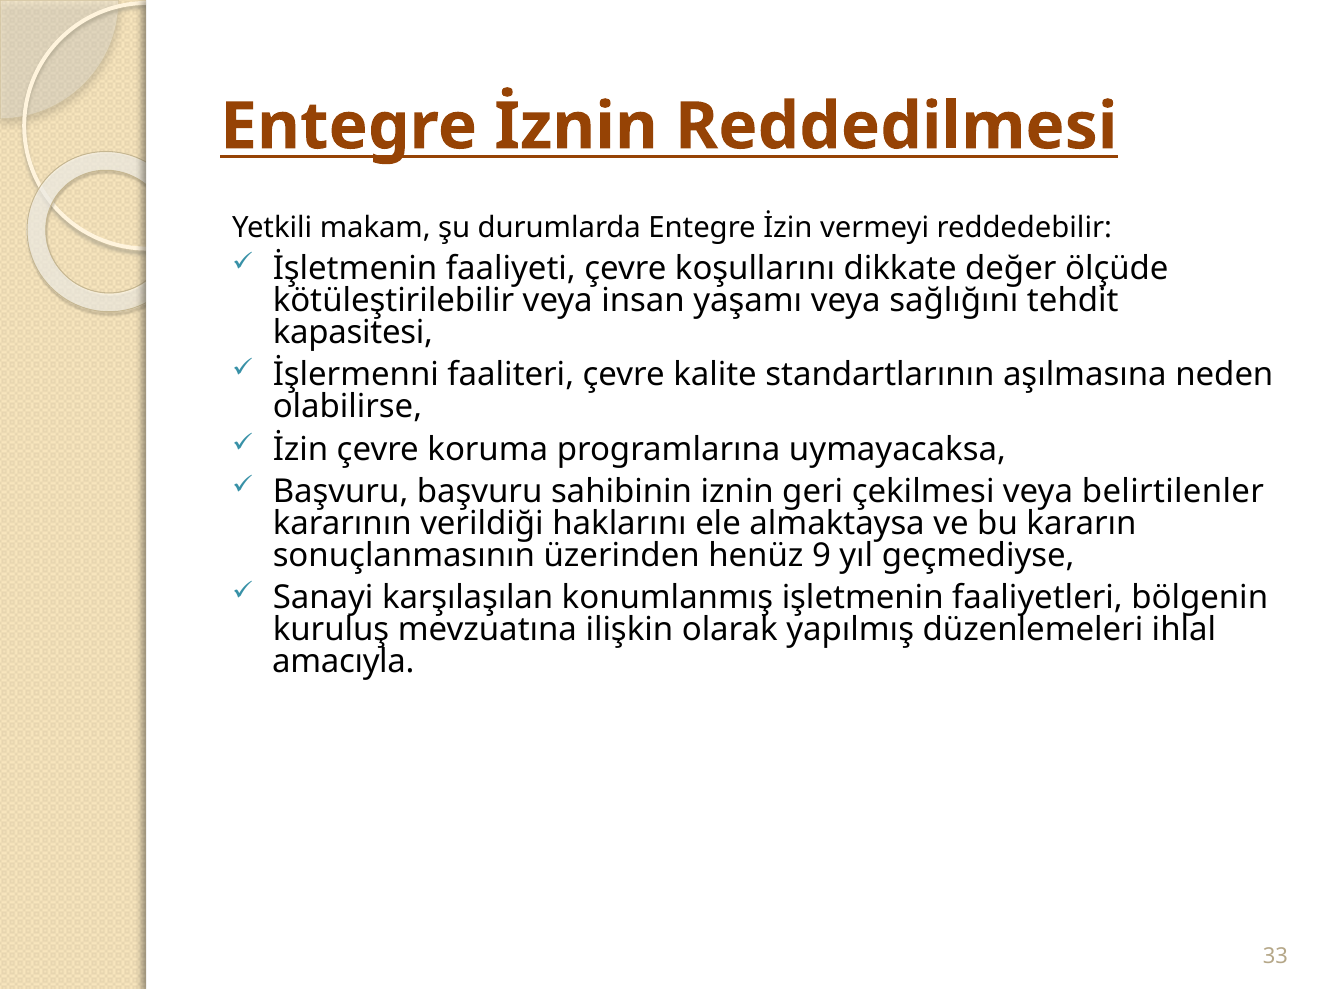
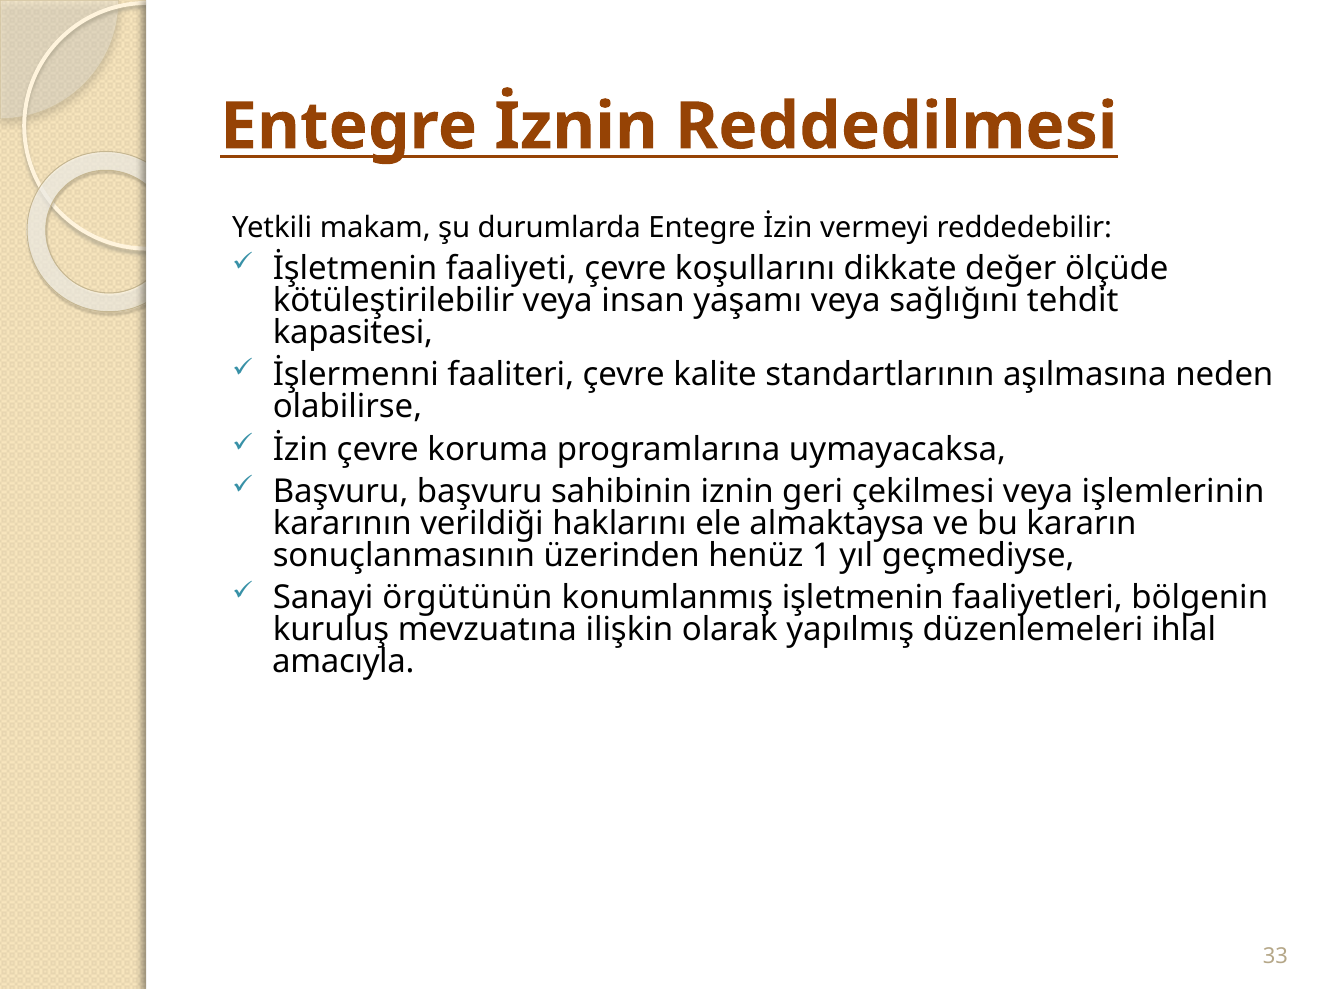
belirtilenler: belirtilenler -> işlemlerinin
9: 9 -> 1
karşılaşılan: karşılaşılan -> örgütünün
